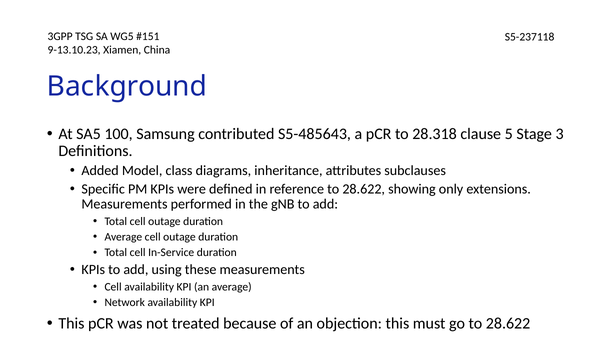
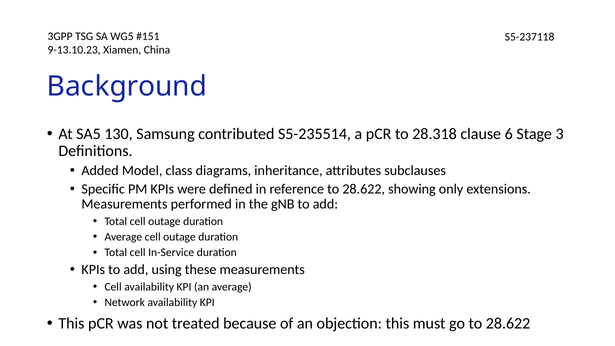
100: 100 -> 130
S5-485643: S5-485643 -> S5-235514
5: 5 -> 6
